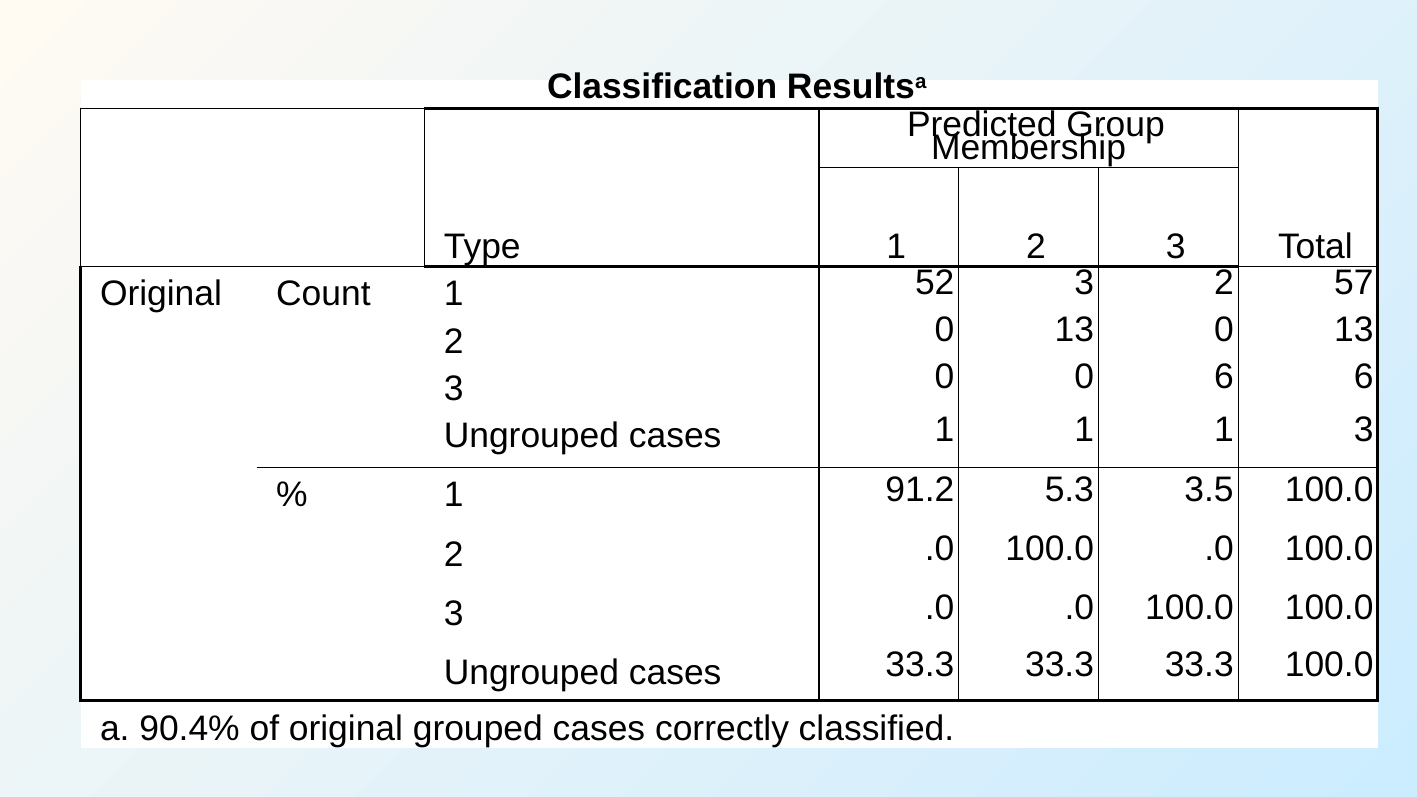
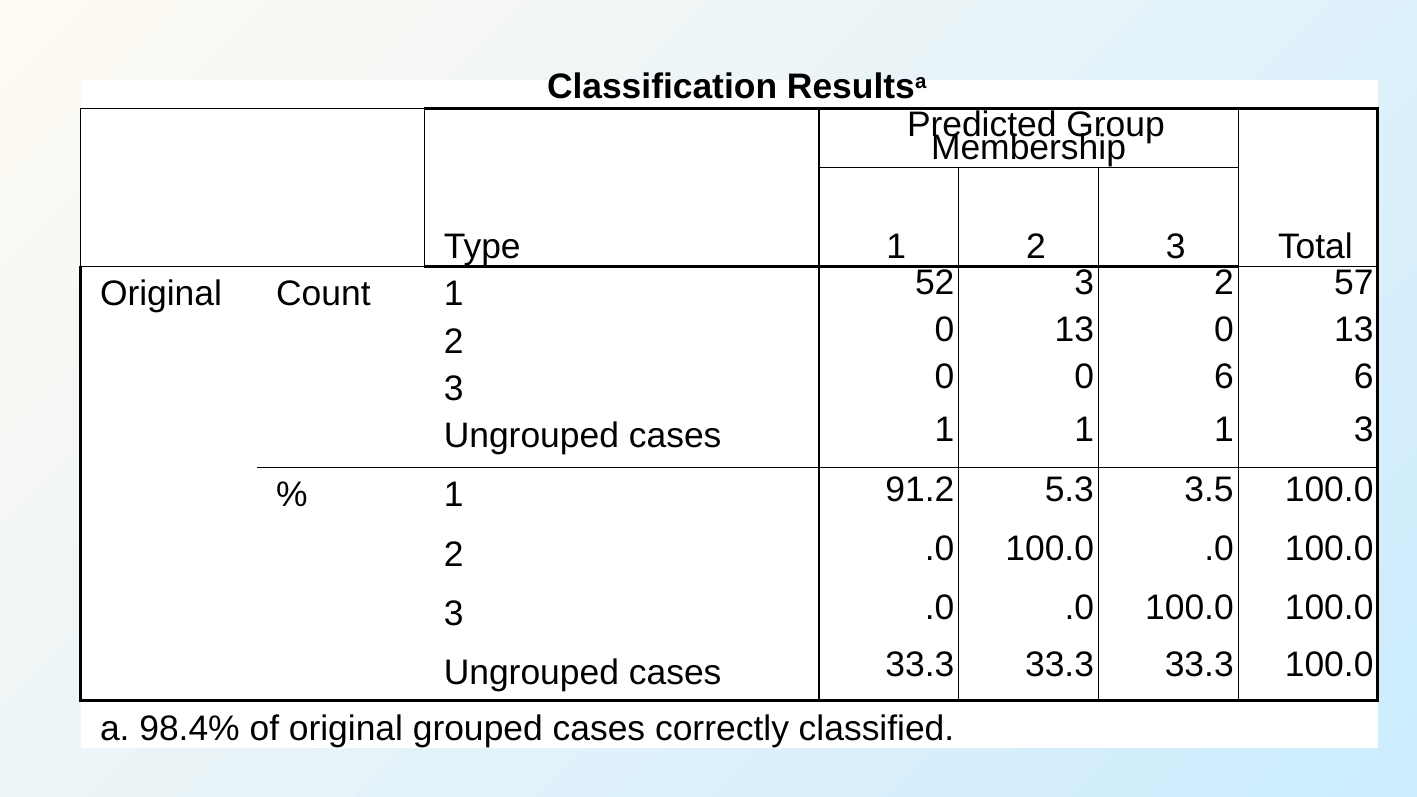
90.4%: 90.4% -> 98.4%
